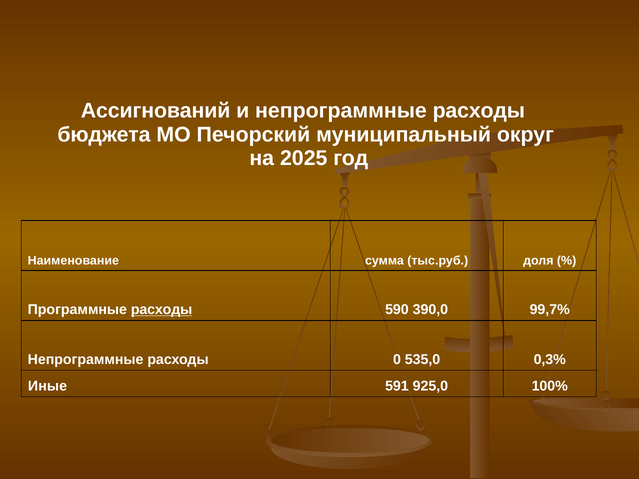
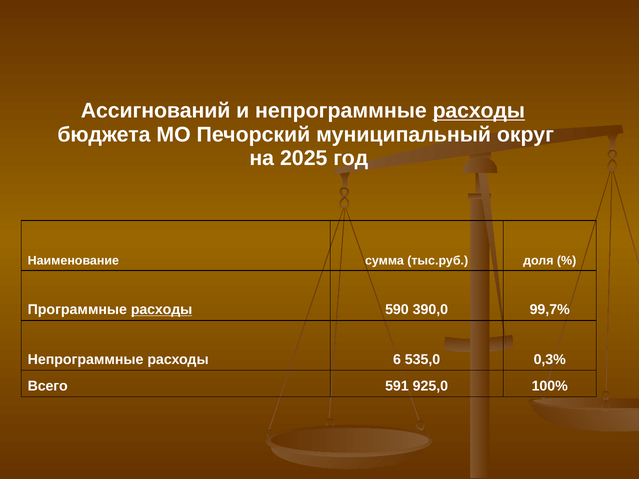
расходы at (479, 111) underline: none -> present
0: 0 -> 6
Иные: Иные -> Всего
